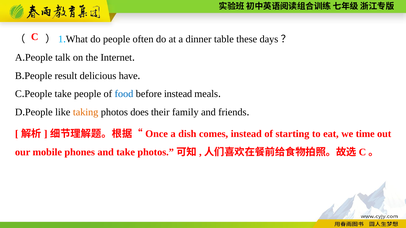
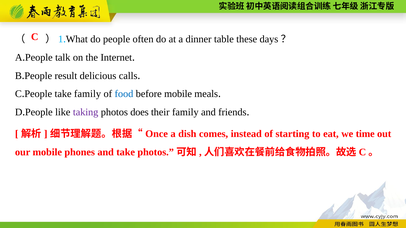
have: have -> calls
take people: people -> family
before instead: instead -> mobile
taking colour: orange -> purple
